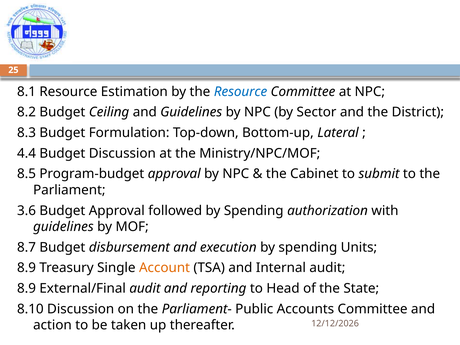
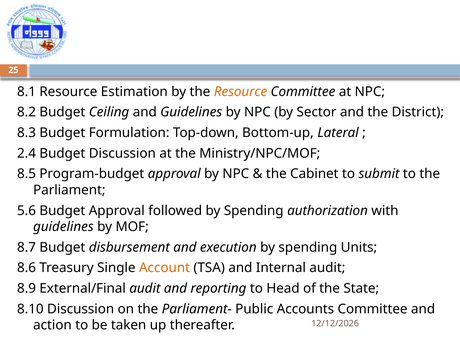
Resource at (241, 92) colour: blue -> orange
4.4: 4.4 -> 2.4
3.6: 3.6 -> 5.6
8.9 at (26, 268): 8.9 -> 8.6
